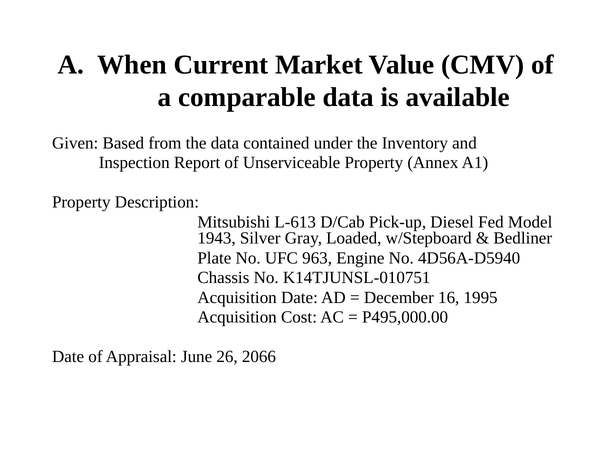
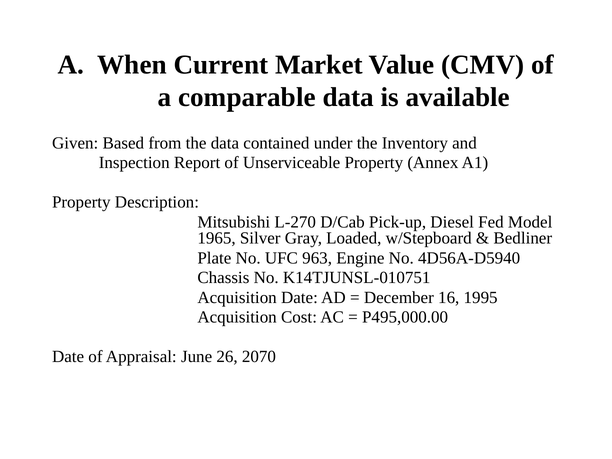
L-613: L-613 -> L-270
1943: 1943 -> 1965
2066: 2066 -> 2070
